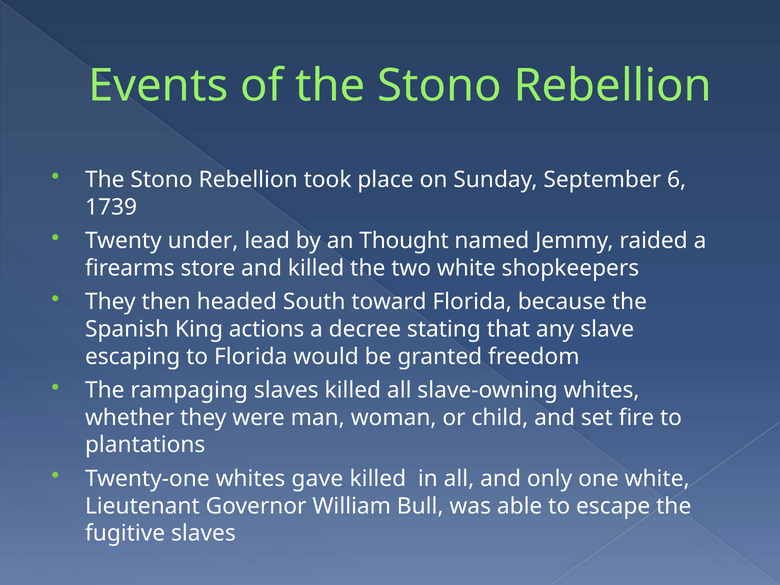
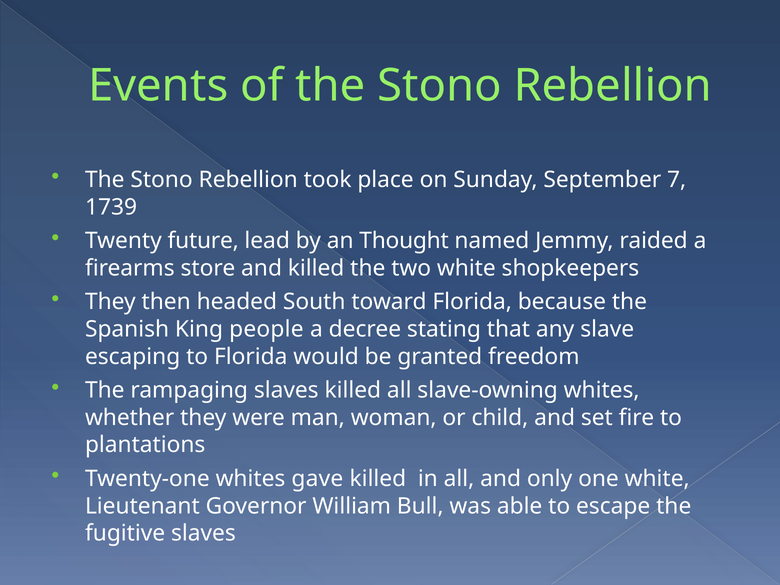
6: 6 -> 7
under: under -> future
actions: actions -> people
